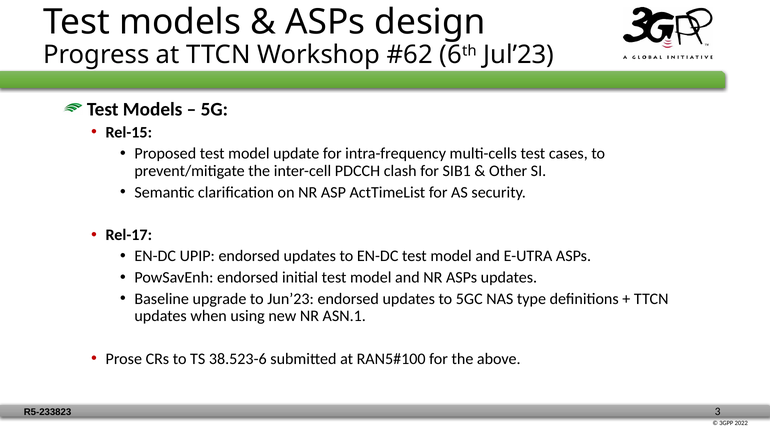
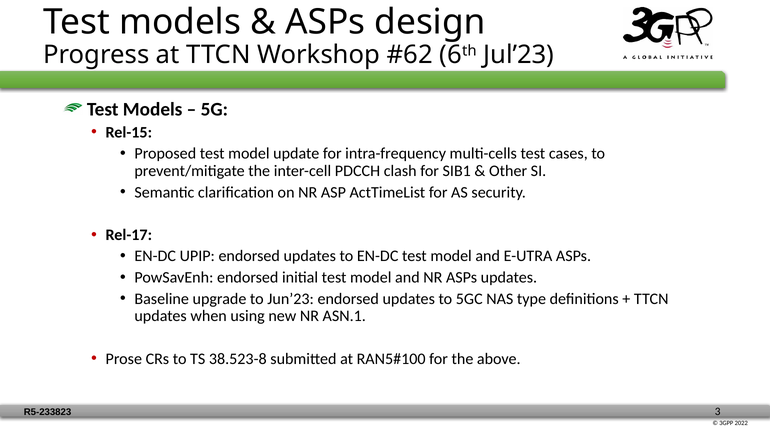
38.523-6: 38.523-6 -> 38.523-8
